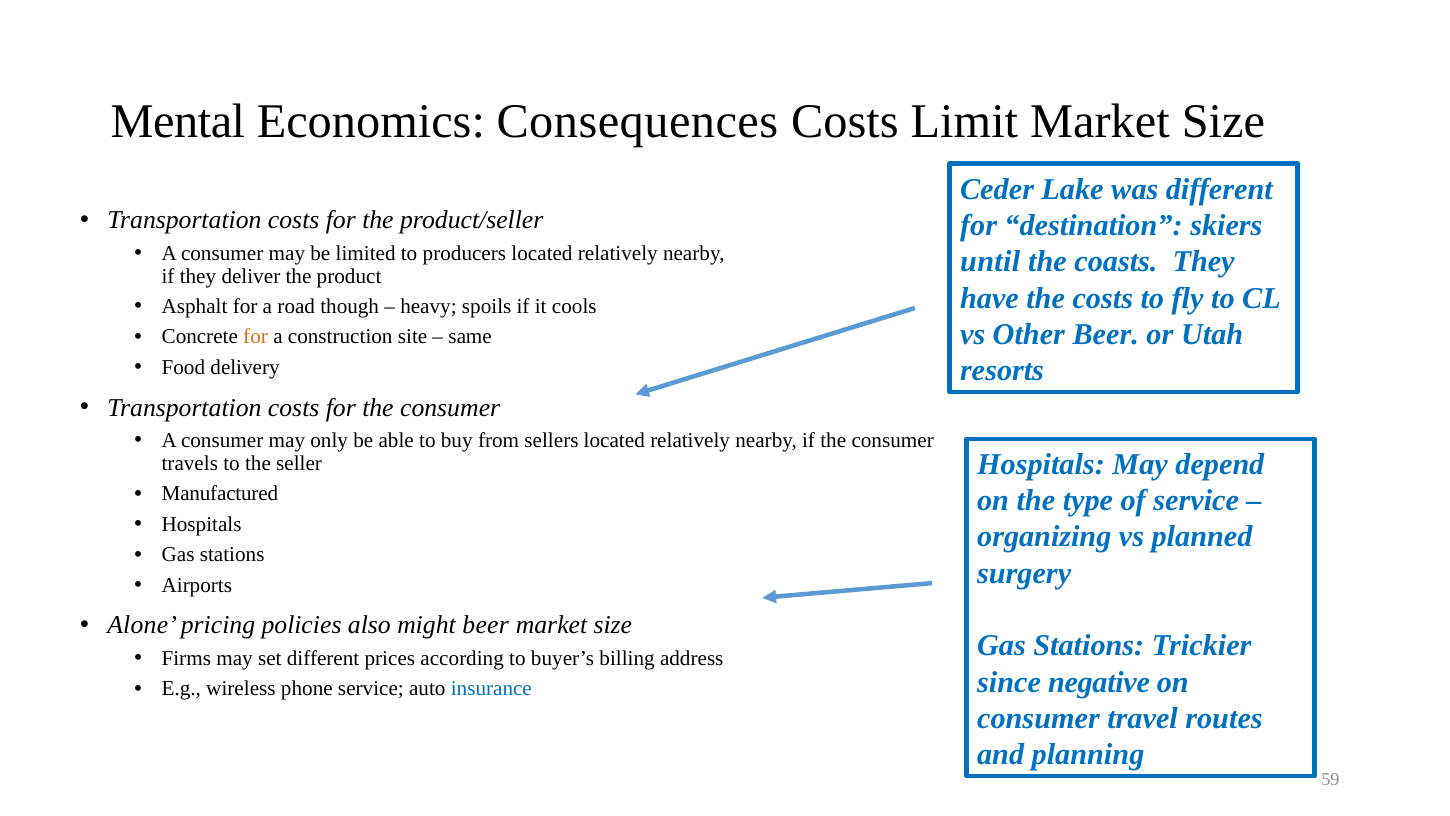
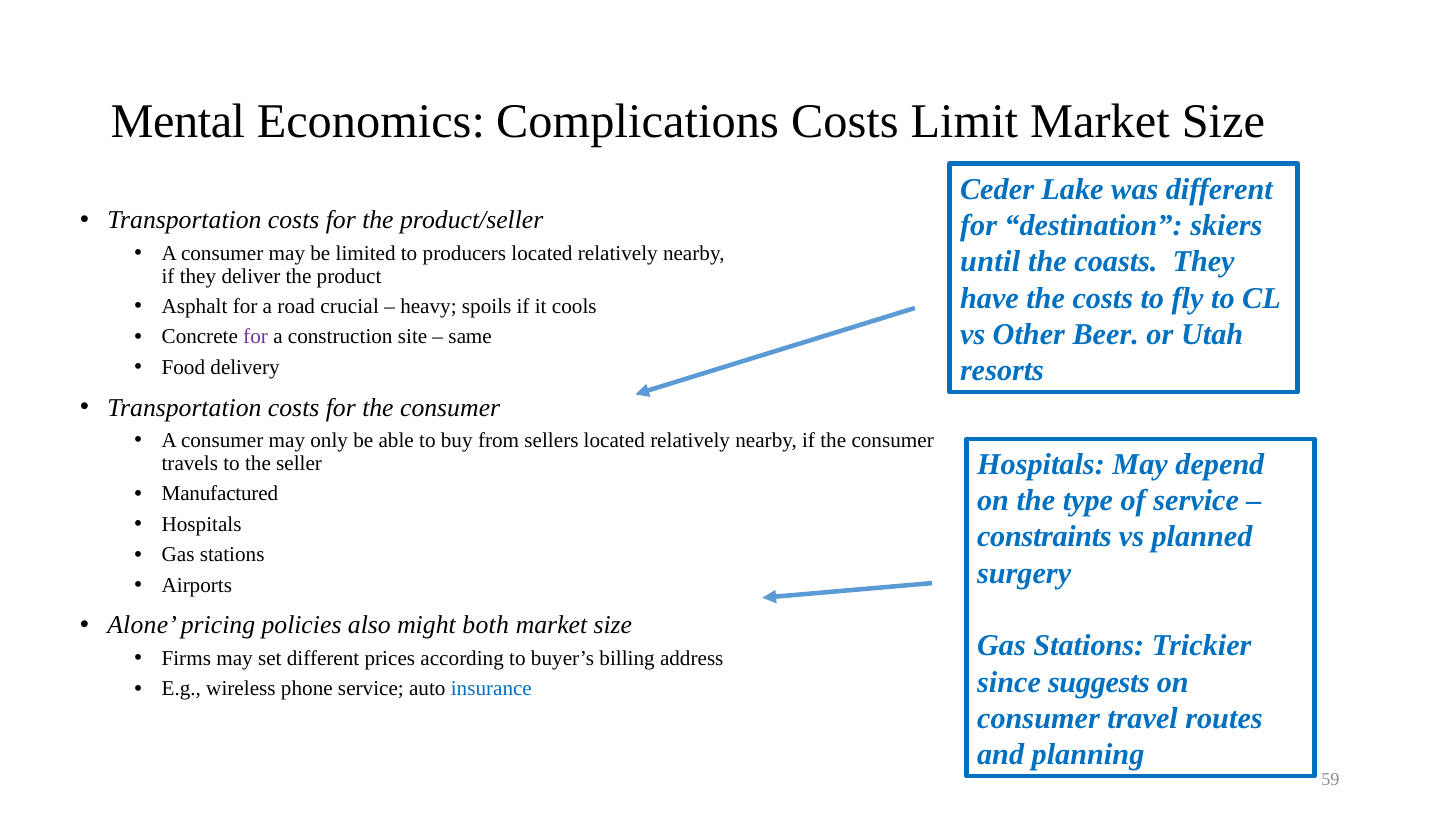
Consequences: Consequences -> Complications
though: though -> crucial
for at (256, 337) colour: orange -> purple
organizing: organizing -> constraints
might beer: beer -> both
negative: negative -> suggests
